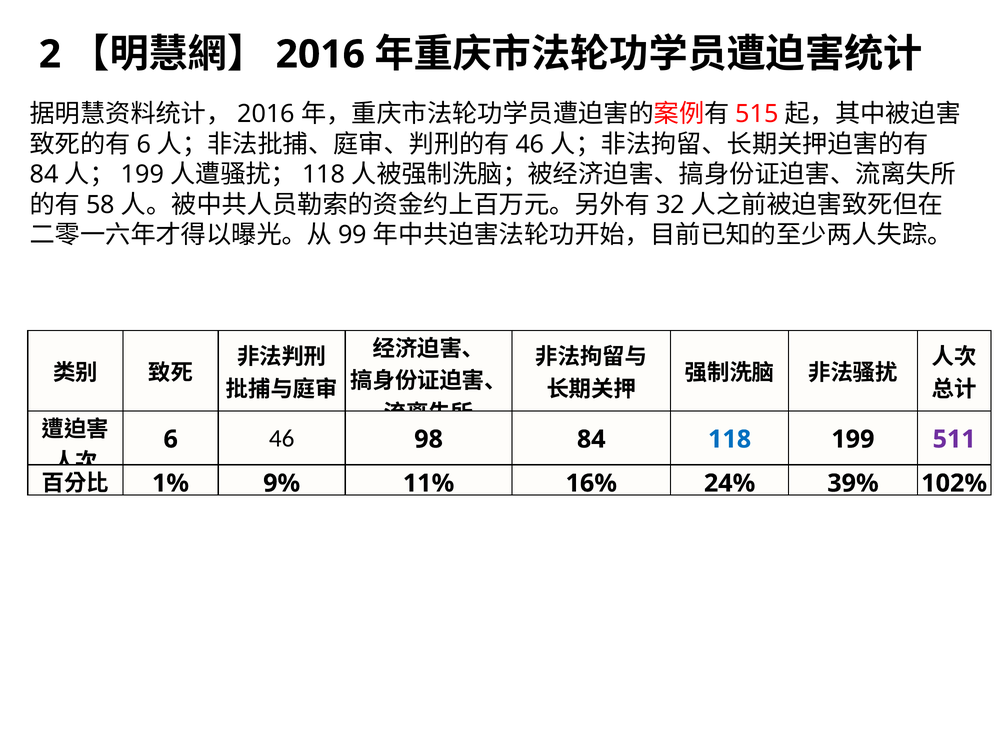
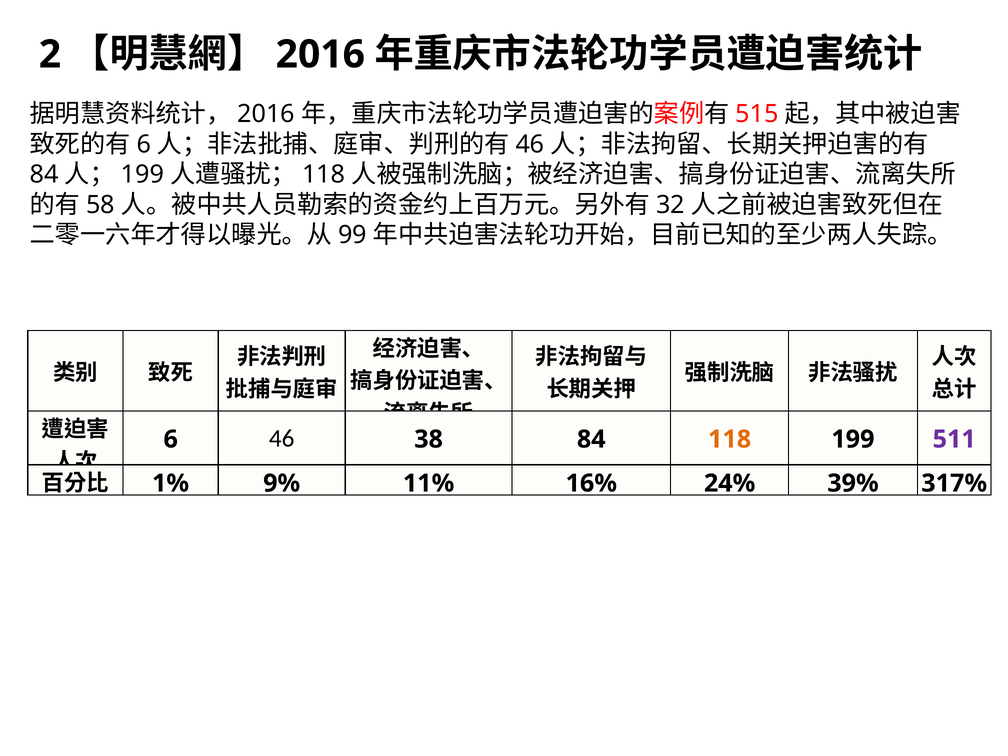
98: 98 -> 38
118 colour: blue -> orange
102%: 102% -> 317%
